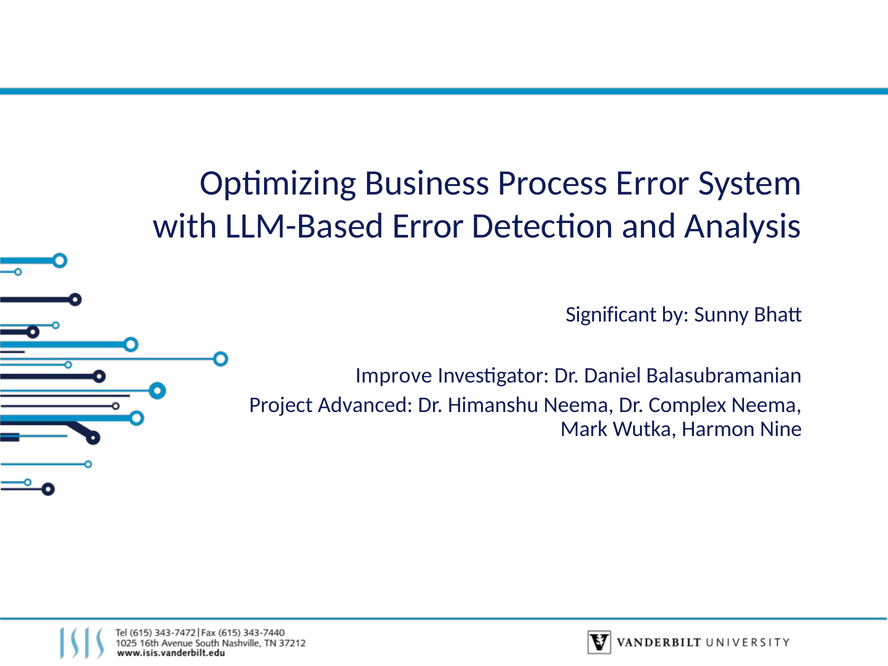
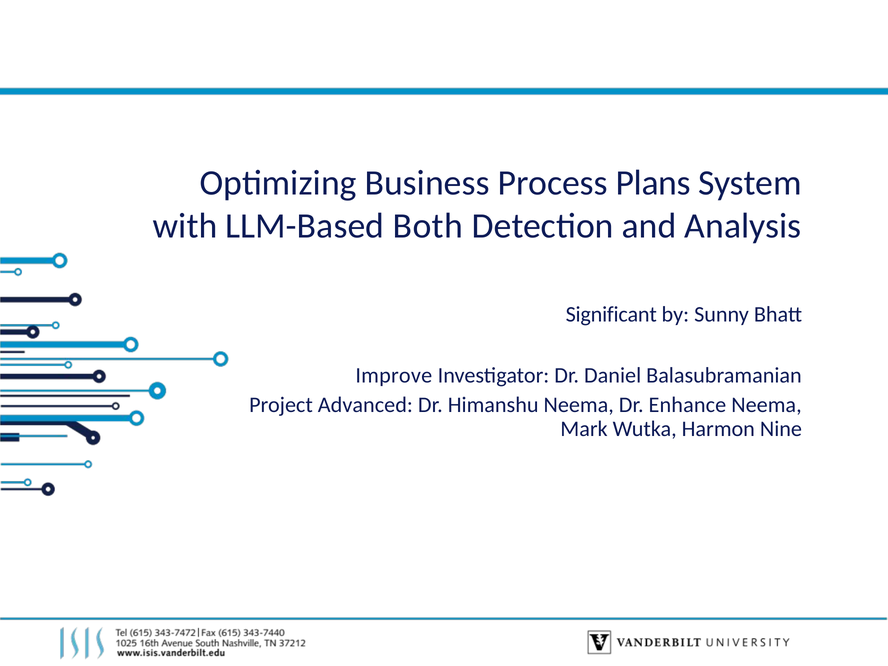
Process Error: Error -> Plans
LLM-Based Error: Error -> Both
Complex: Complex -> Enhance
